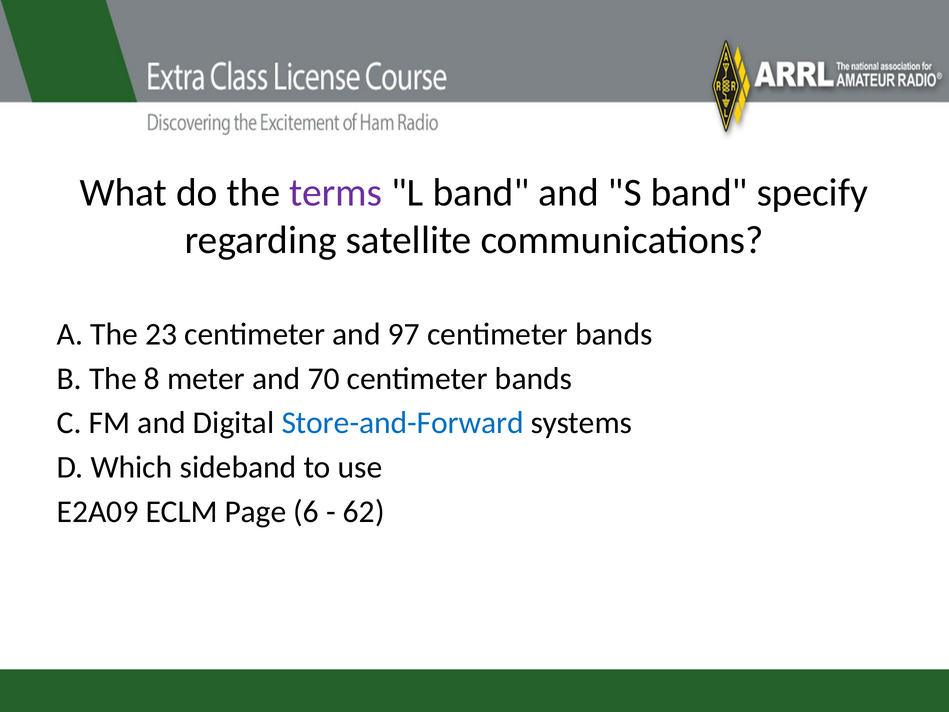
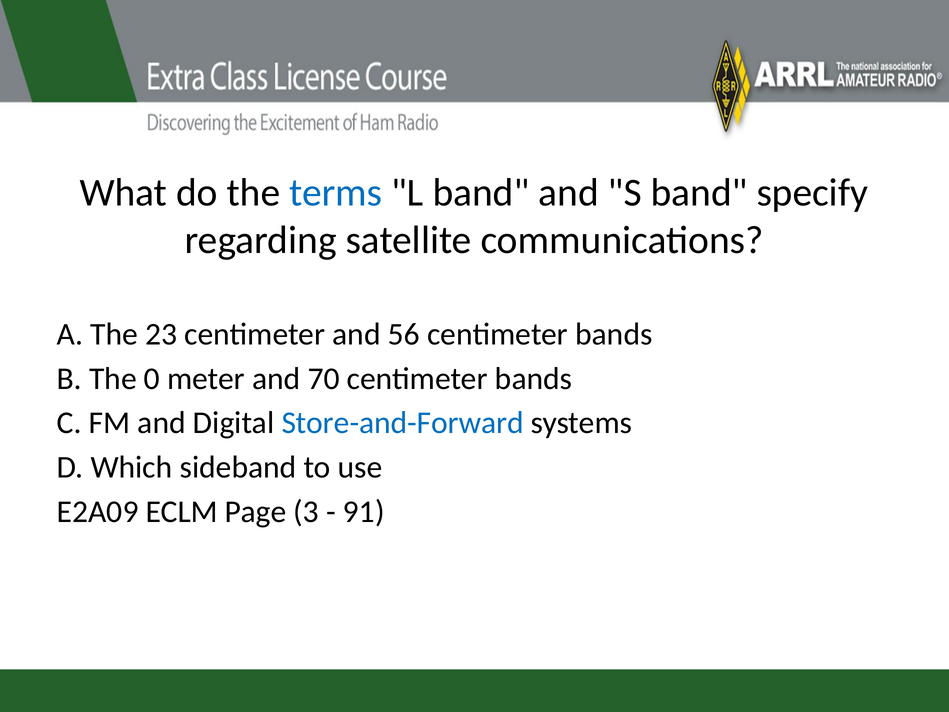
terms colour: purple -> blue
97: 97 -> 56
8: 8 -> 0
6: 6 -> 3
62: 62 -> 91
